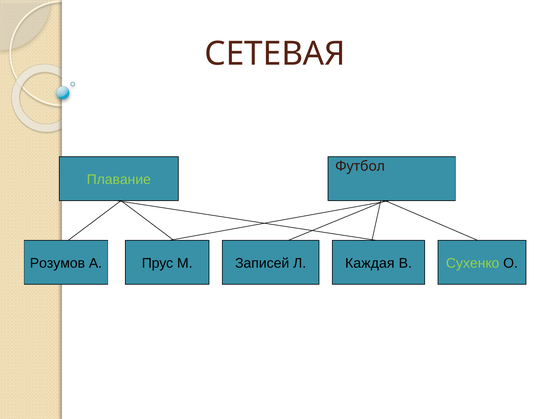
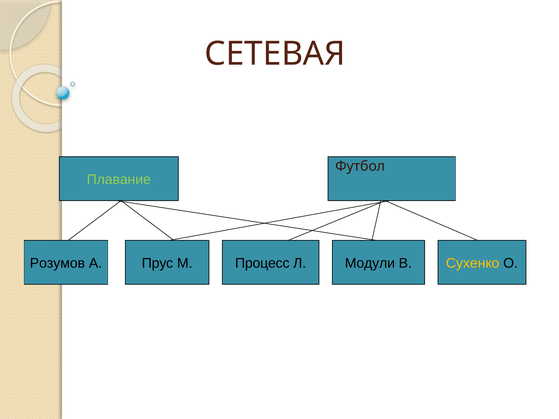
Записей: Записей -> Процесс
Каждая: Каждая -> Модули
Сухенко colour: light green -> yellow
